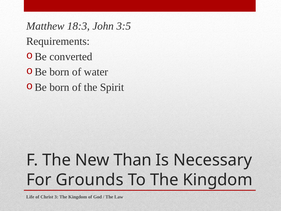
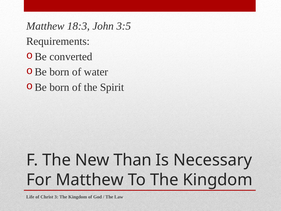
For Grounds: Grounds -> Matthew
